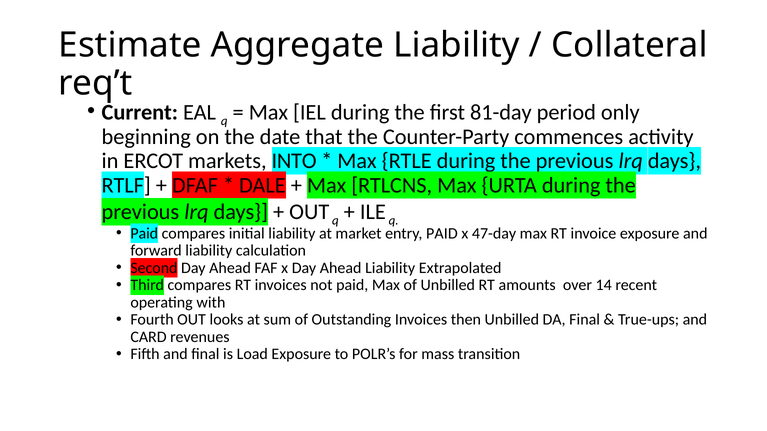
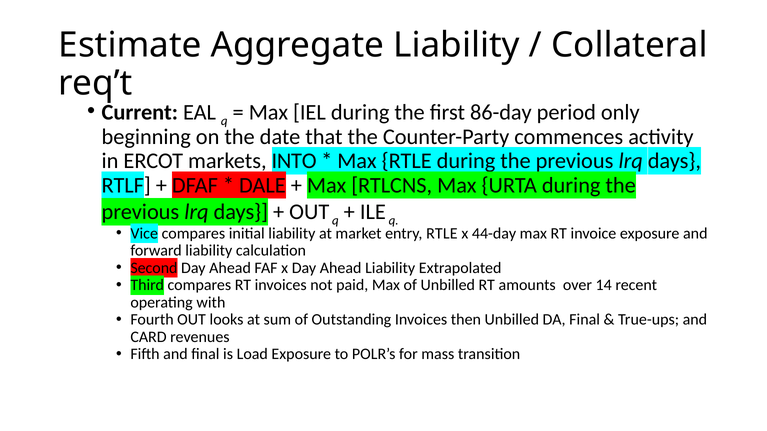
81-day: 81-day -> 86-day
Paid at (144, 234): Paid -> Vice
entry PAID: PAID -> RTLE
47-day: 47-day -> 44-day
